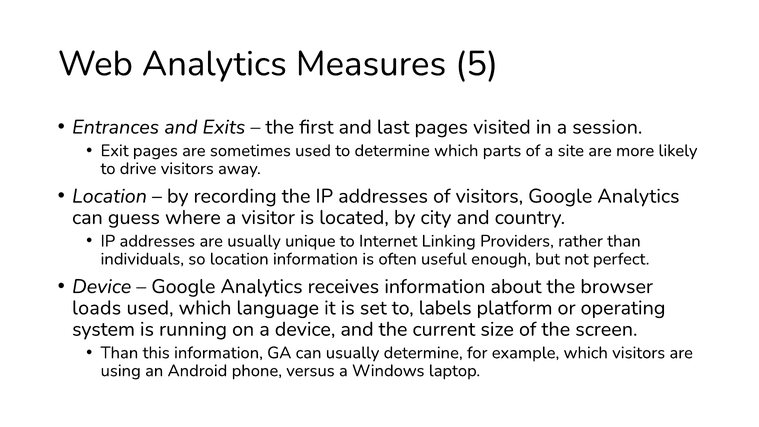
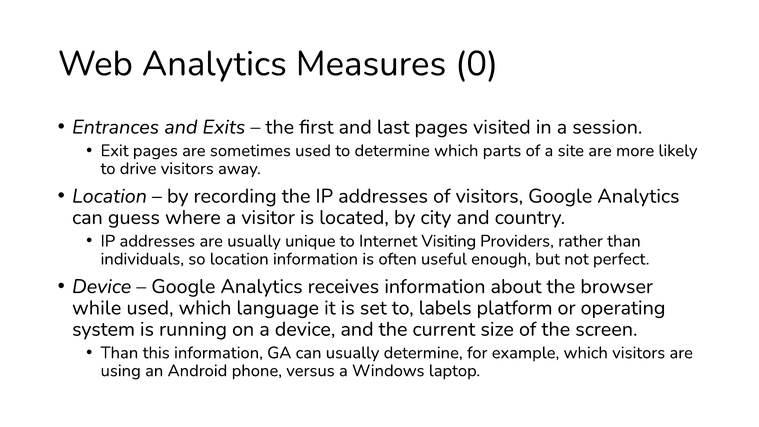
5: 5 -> 0
Linking: Linking -> Visiting
loads: loads -> while
